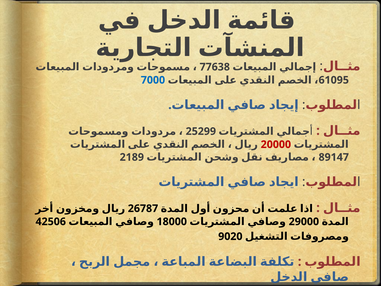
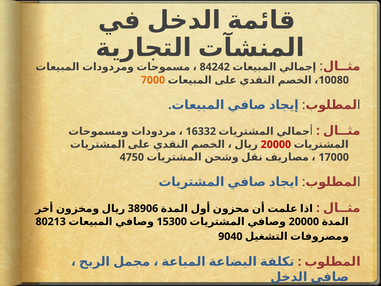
77638: 77638 -> 84242
7000 colour: blue -> orange
61095: 61095 -> 10080
25299: 25299 -> 16332
2189: 2189 -> 4750
89147: 89147 -> 17000
26787: 26787 -> 38906
42506: 42506 -> 80213
18000: 18000 -> 15300
29000 at (304, 221): 29000 -> 20000
9020: 9020 -> 9040
